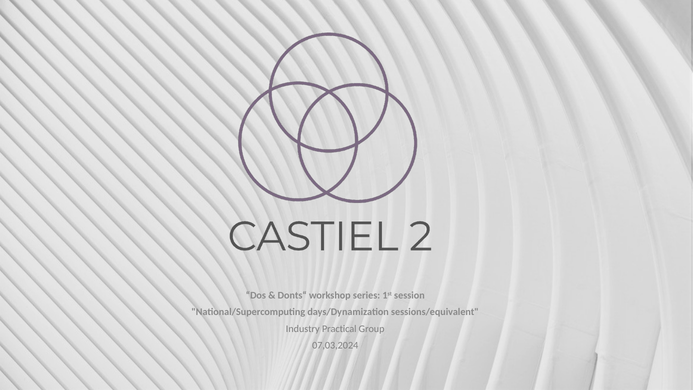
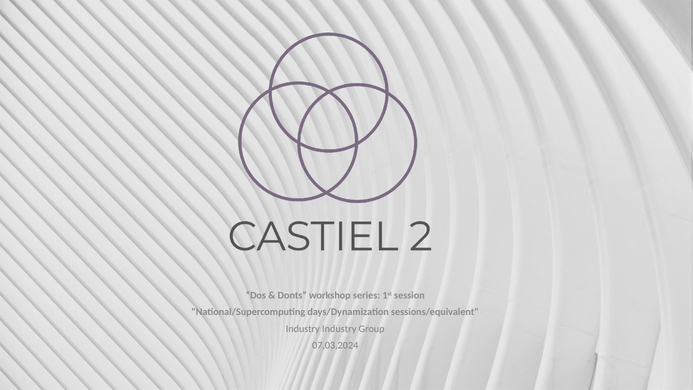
Industry Practical: Practical -> Industry
